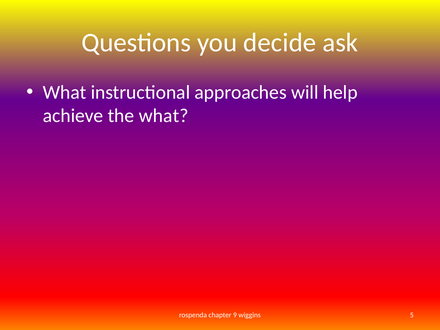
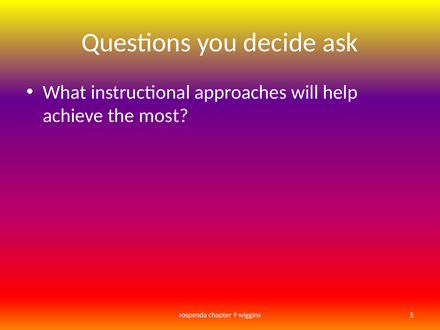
the what: what -> most
